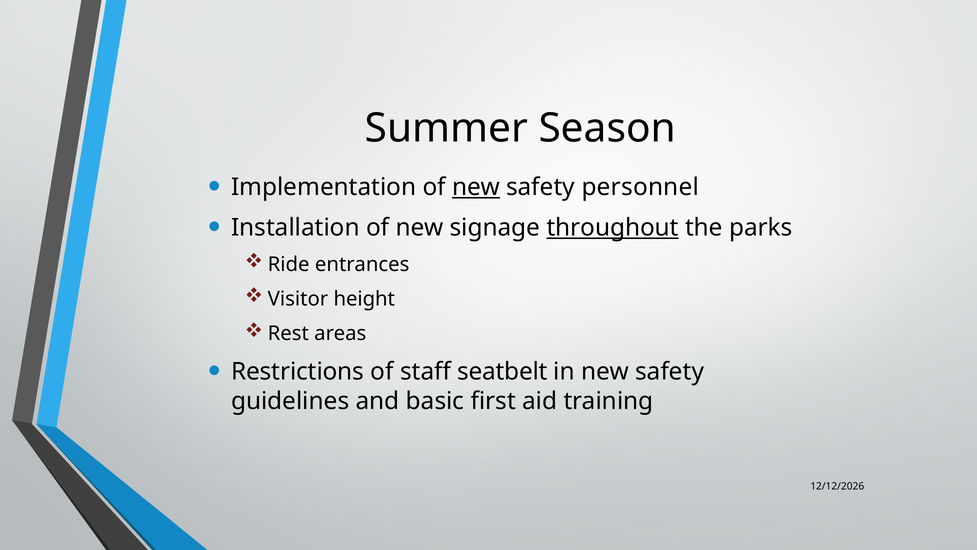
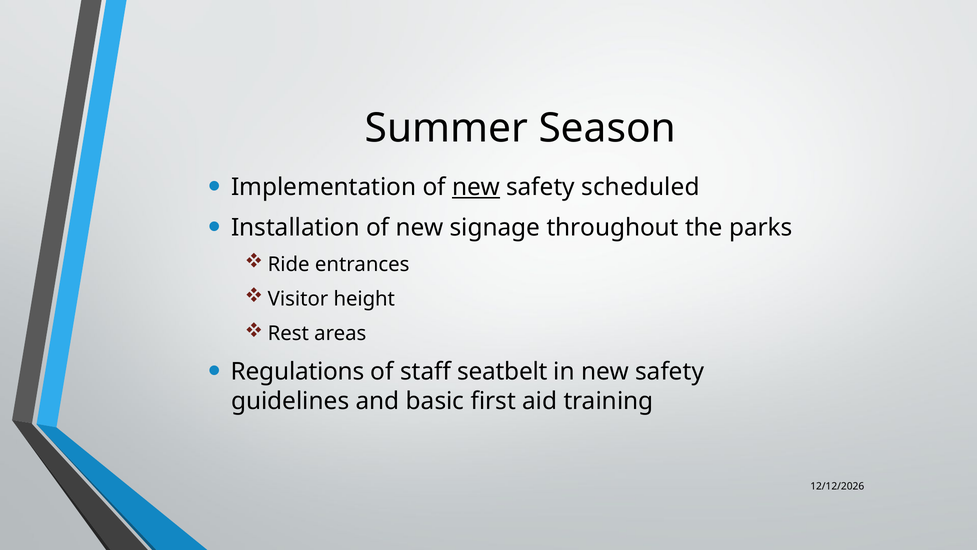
personnel: personnel -> scheduled
throughout underline: present -> none
Restrictions: Restrictions -> Regulations
